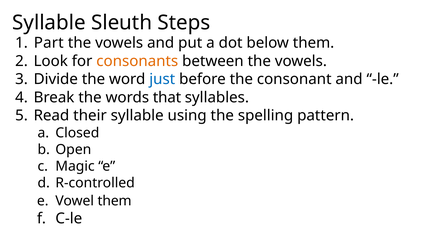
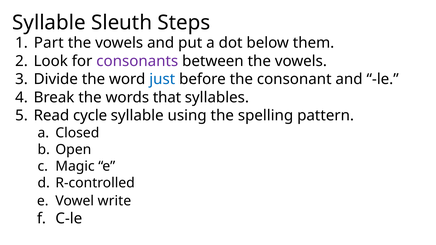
consonants colour: orange -> purple
their: their -> cycle
Vowel them: them -> write
